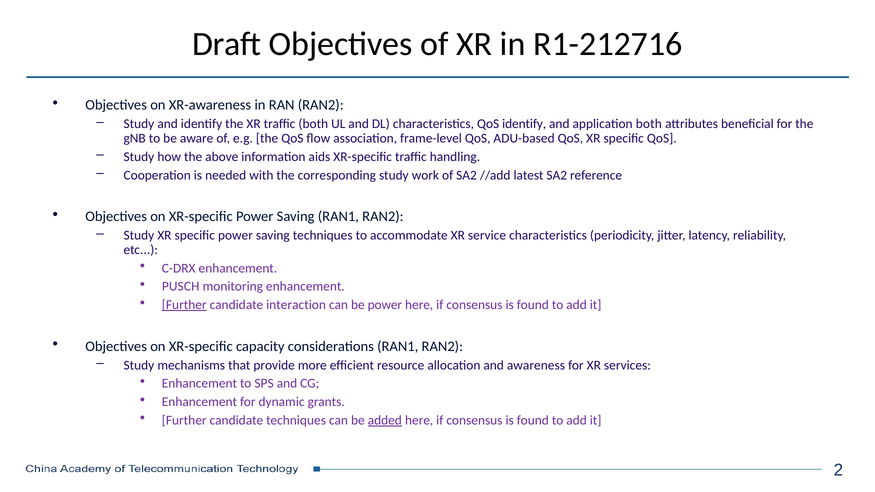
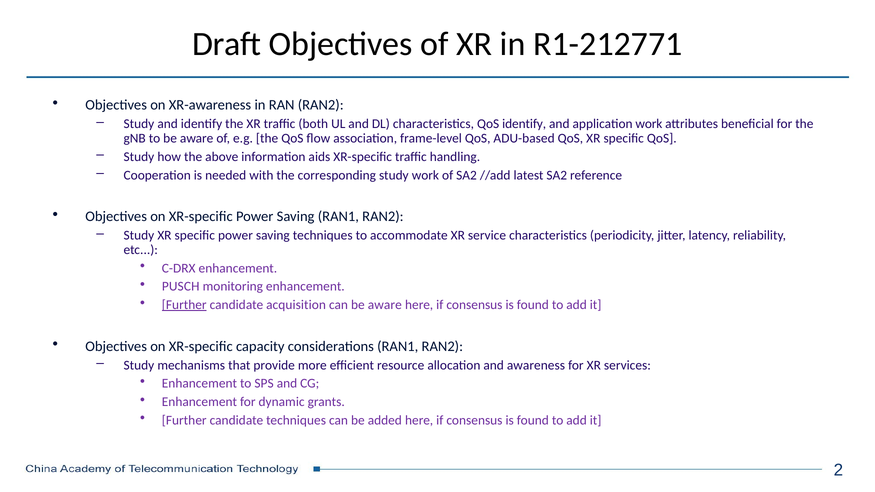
R1-212716: R1-212716 -> R1-212771
application both: both -> work
interaction: interaction -> acquisition
can be power: power -> aware
added underline: present -> none
